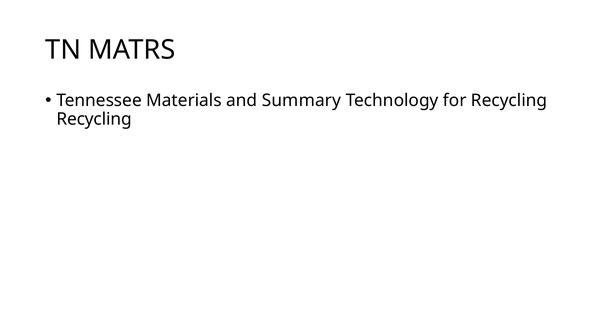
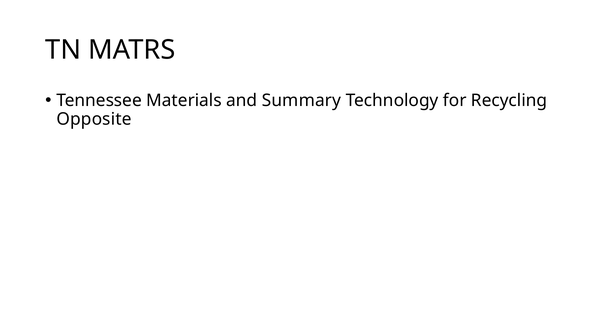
Recycling at (94, 119): Recycling -> Opposite
